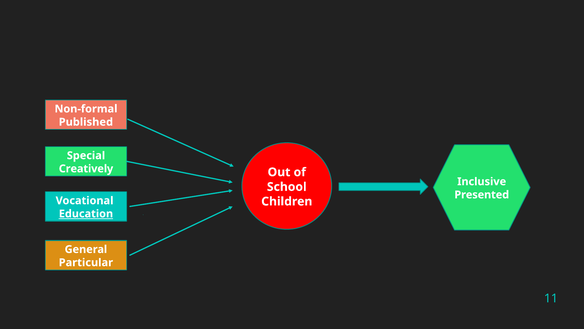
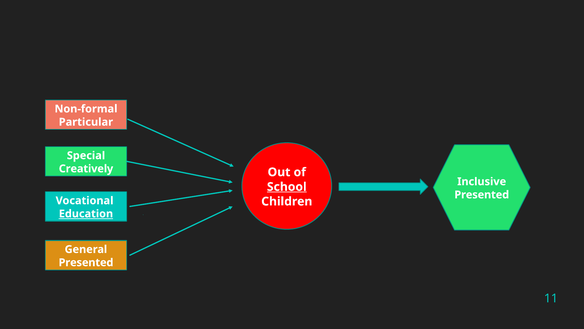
Published: Published -> Particular
School underline: none -> present
Particular at (86, 262): Particular -> Presented
